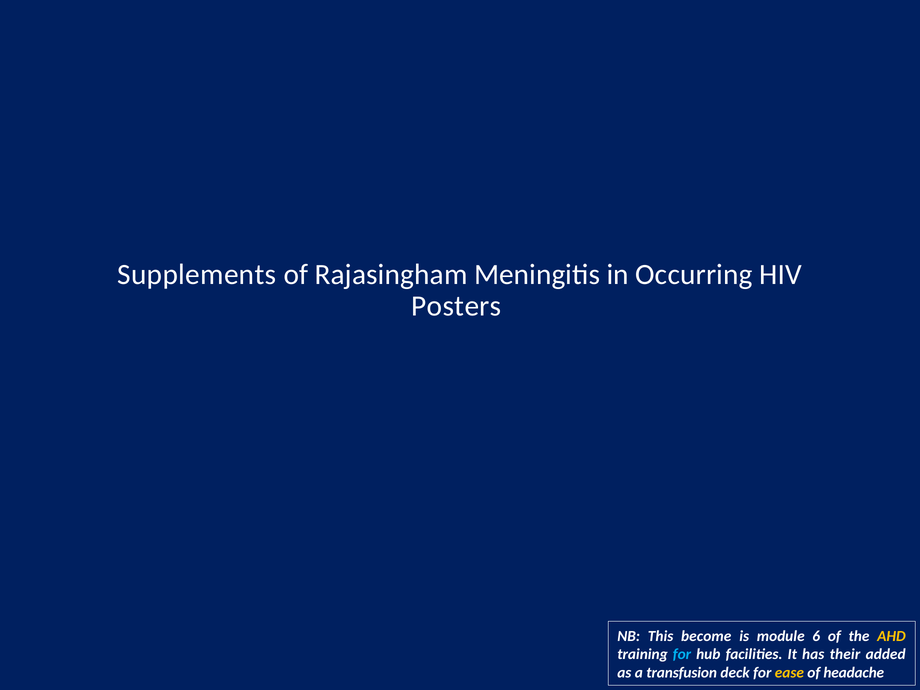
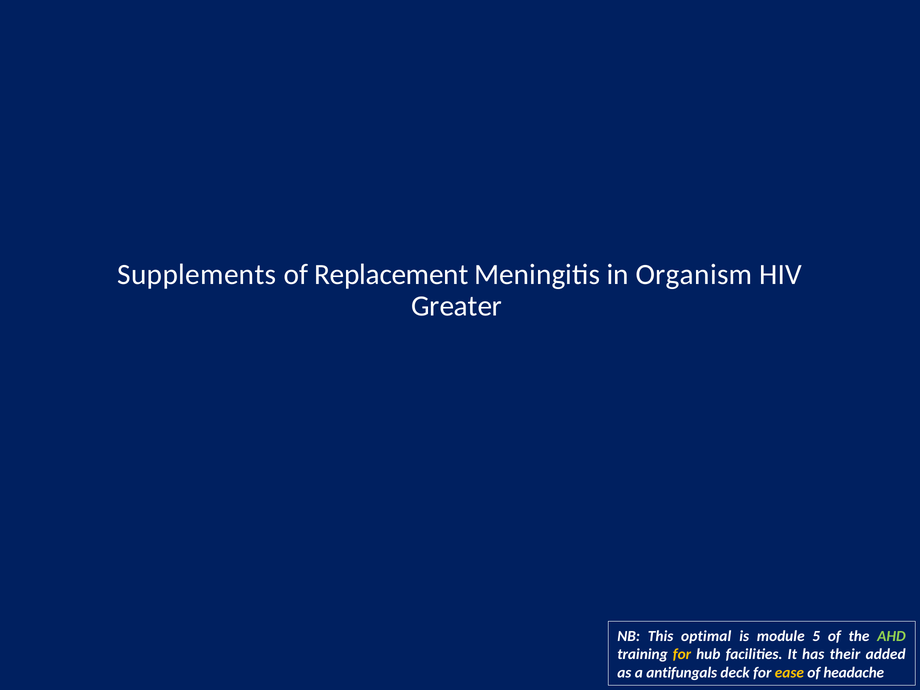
Rajasingham: Rajasingham -> Replacement
Occurring: Occurring -> Organism
Posters: Posters -> Greater
become: become -> optimal
6: 6 -> 5
AHD colour: yellow -> light green
for at (682, 654) colour: light blue -> yellow
transfusion: transfusion -> antifungals
